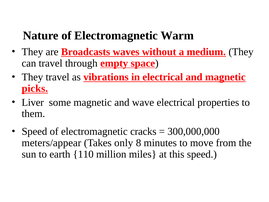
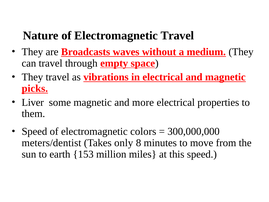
Electromagnetic Warm: Warm -> Travel
wave: wave -> more
cracks: cracks -> colors
meters/appear: meters/appear -> meters/dentist
110: 110 -> 153
